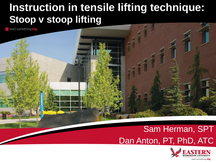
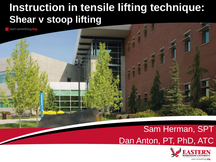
Stoop at (23, 20): Stoop -> Shear
